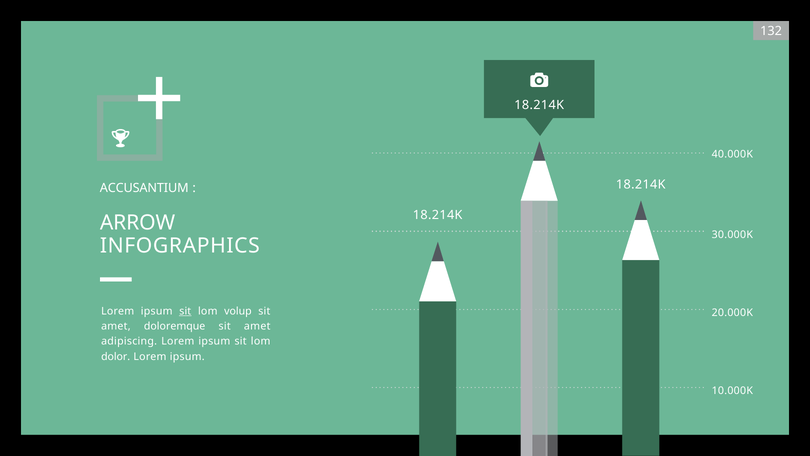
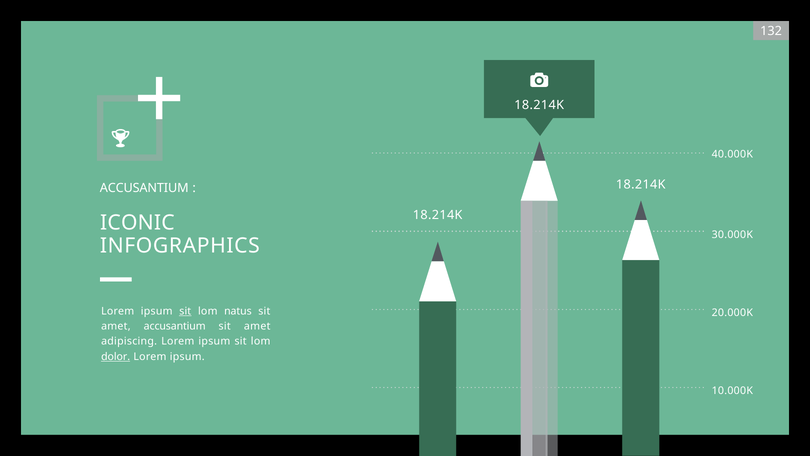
ARROW: ARROW -> ICONIC
volup: volup -> natus
amet doloremque: doloremque -> accusantium
dolor underline: none -> present
